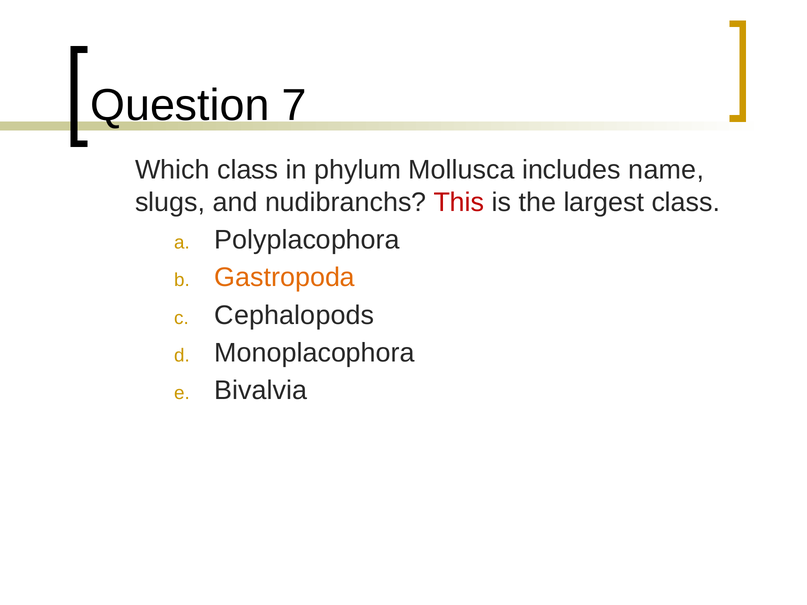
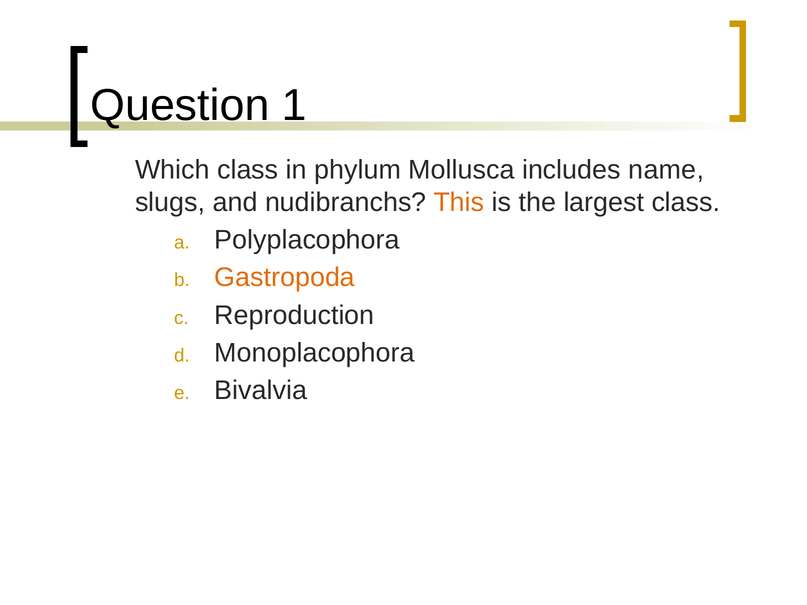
7: 7 -> 1
This colour: red -> orange
Cephalopods: Cephalopods -> Reproduction
